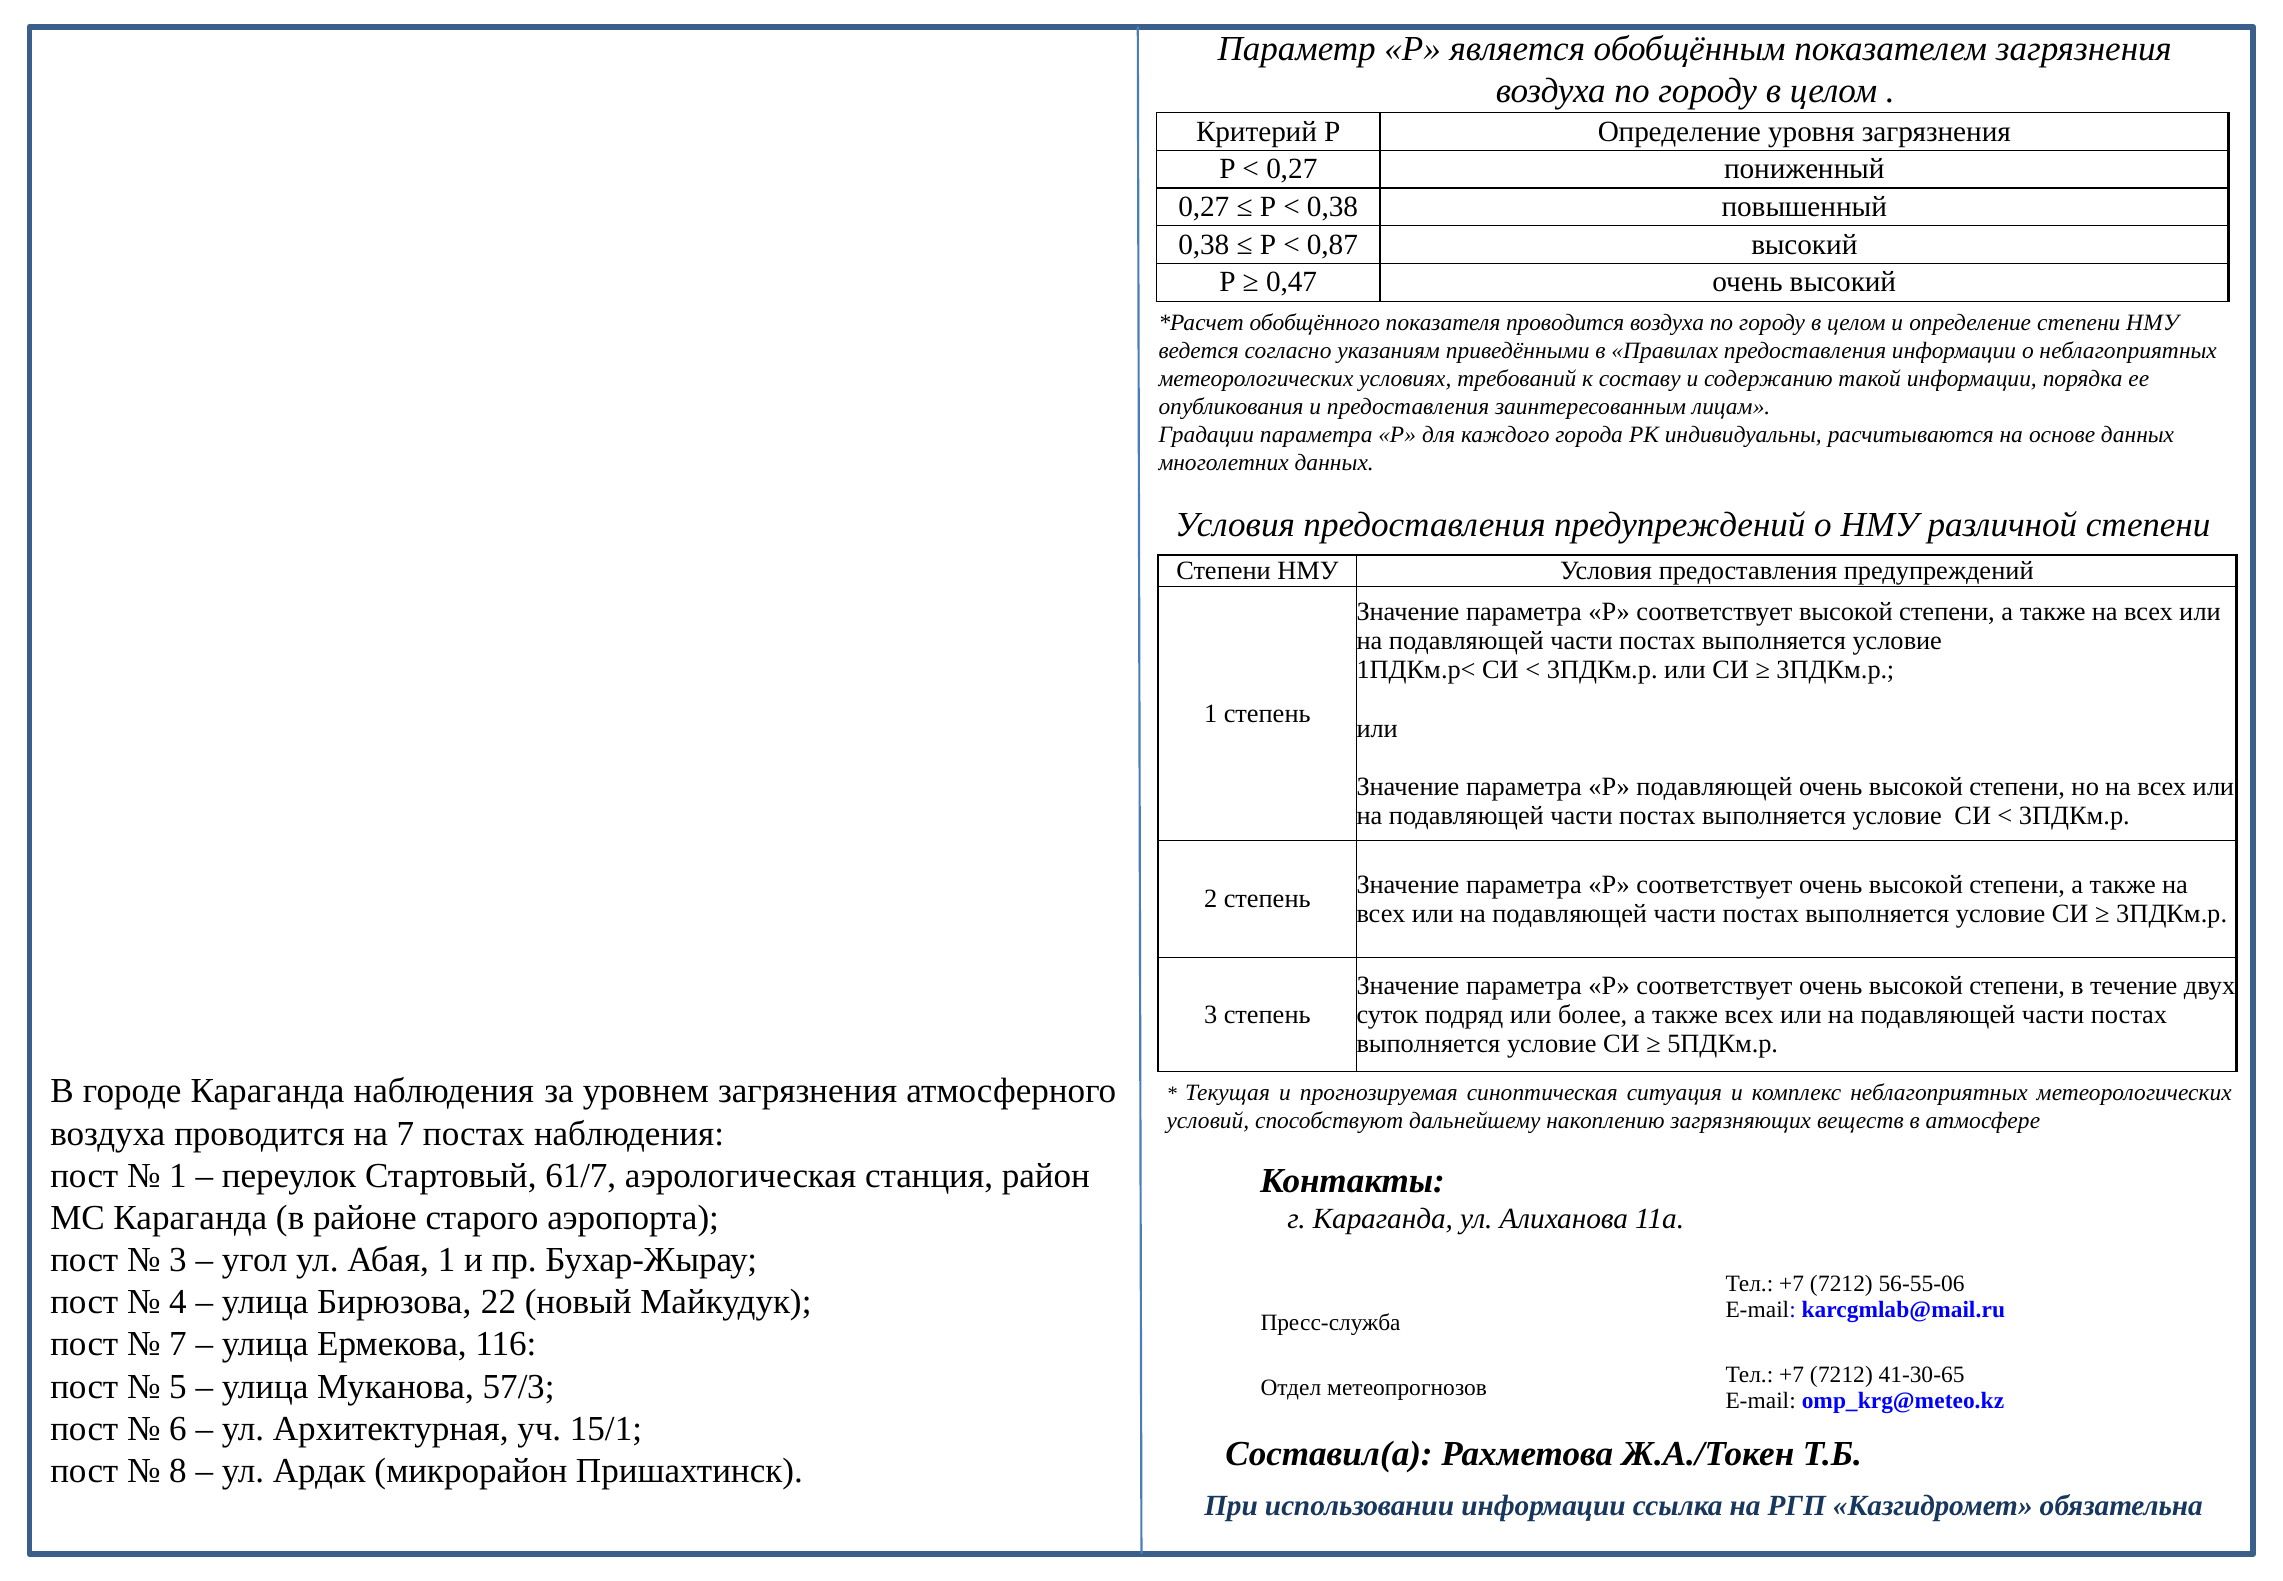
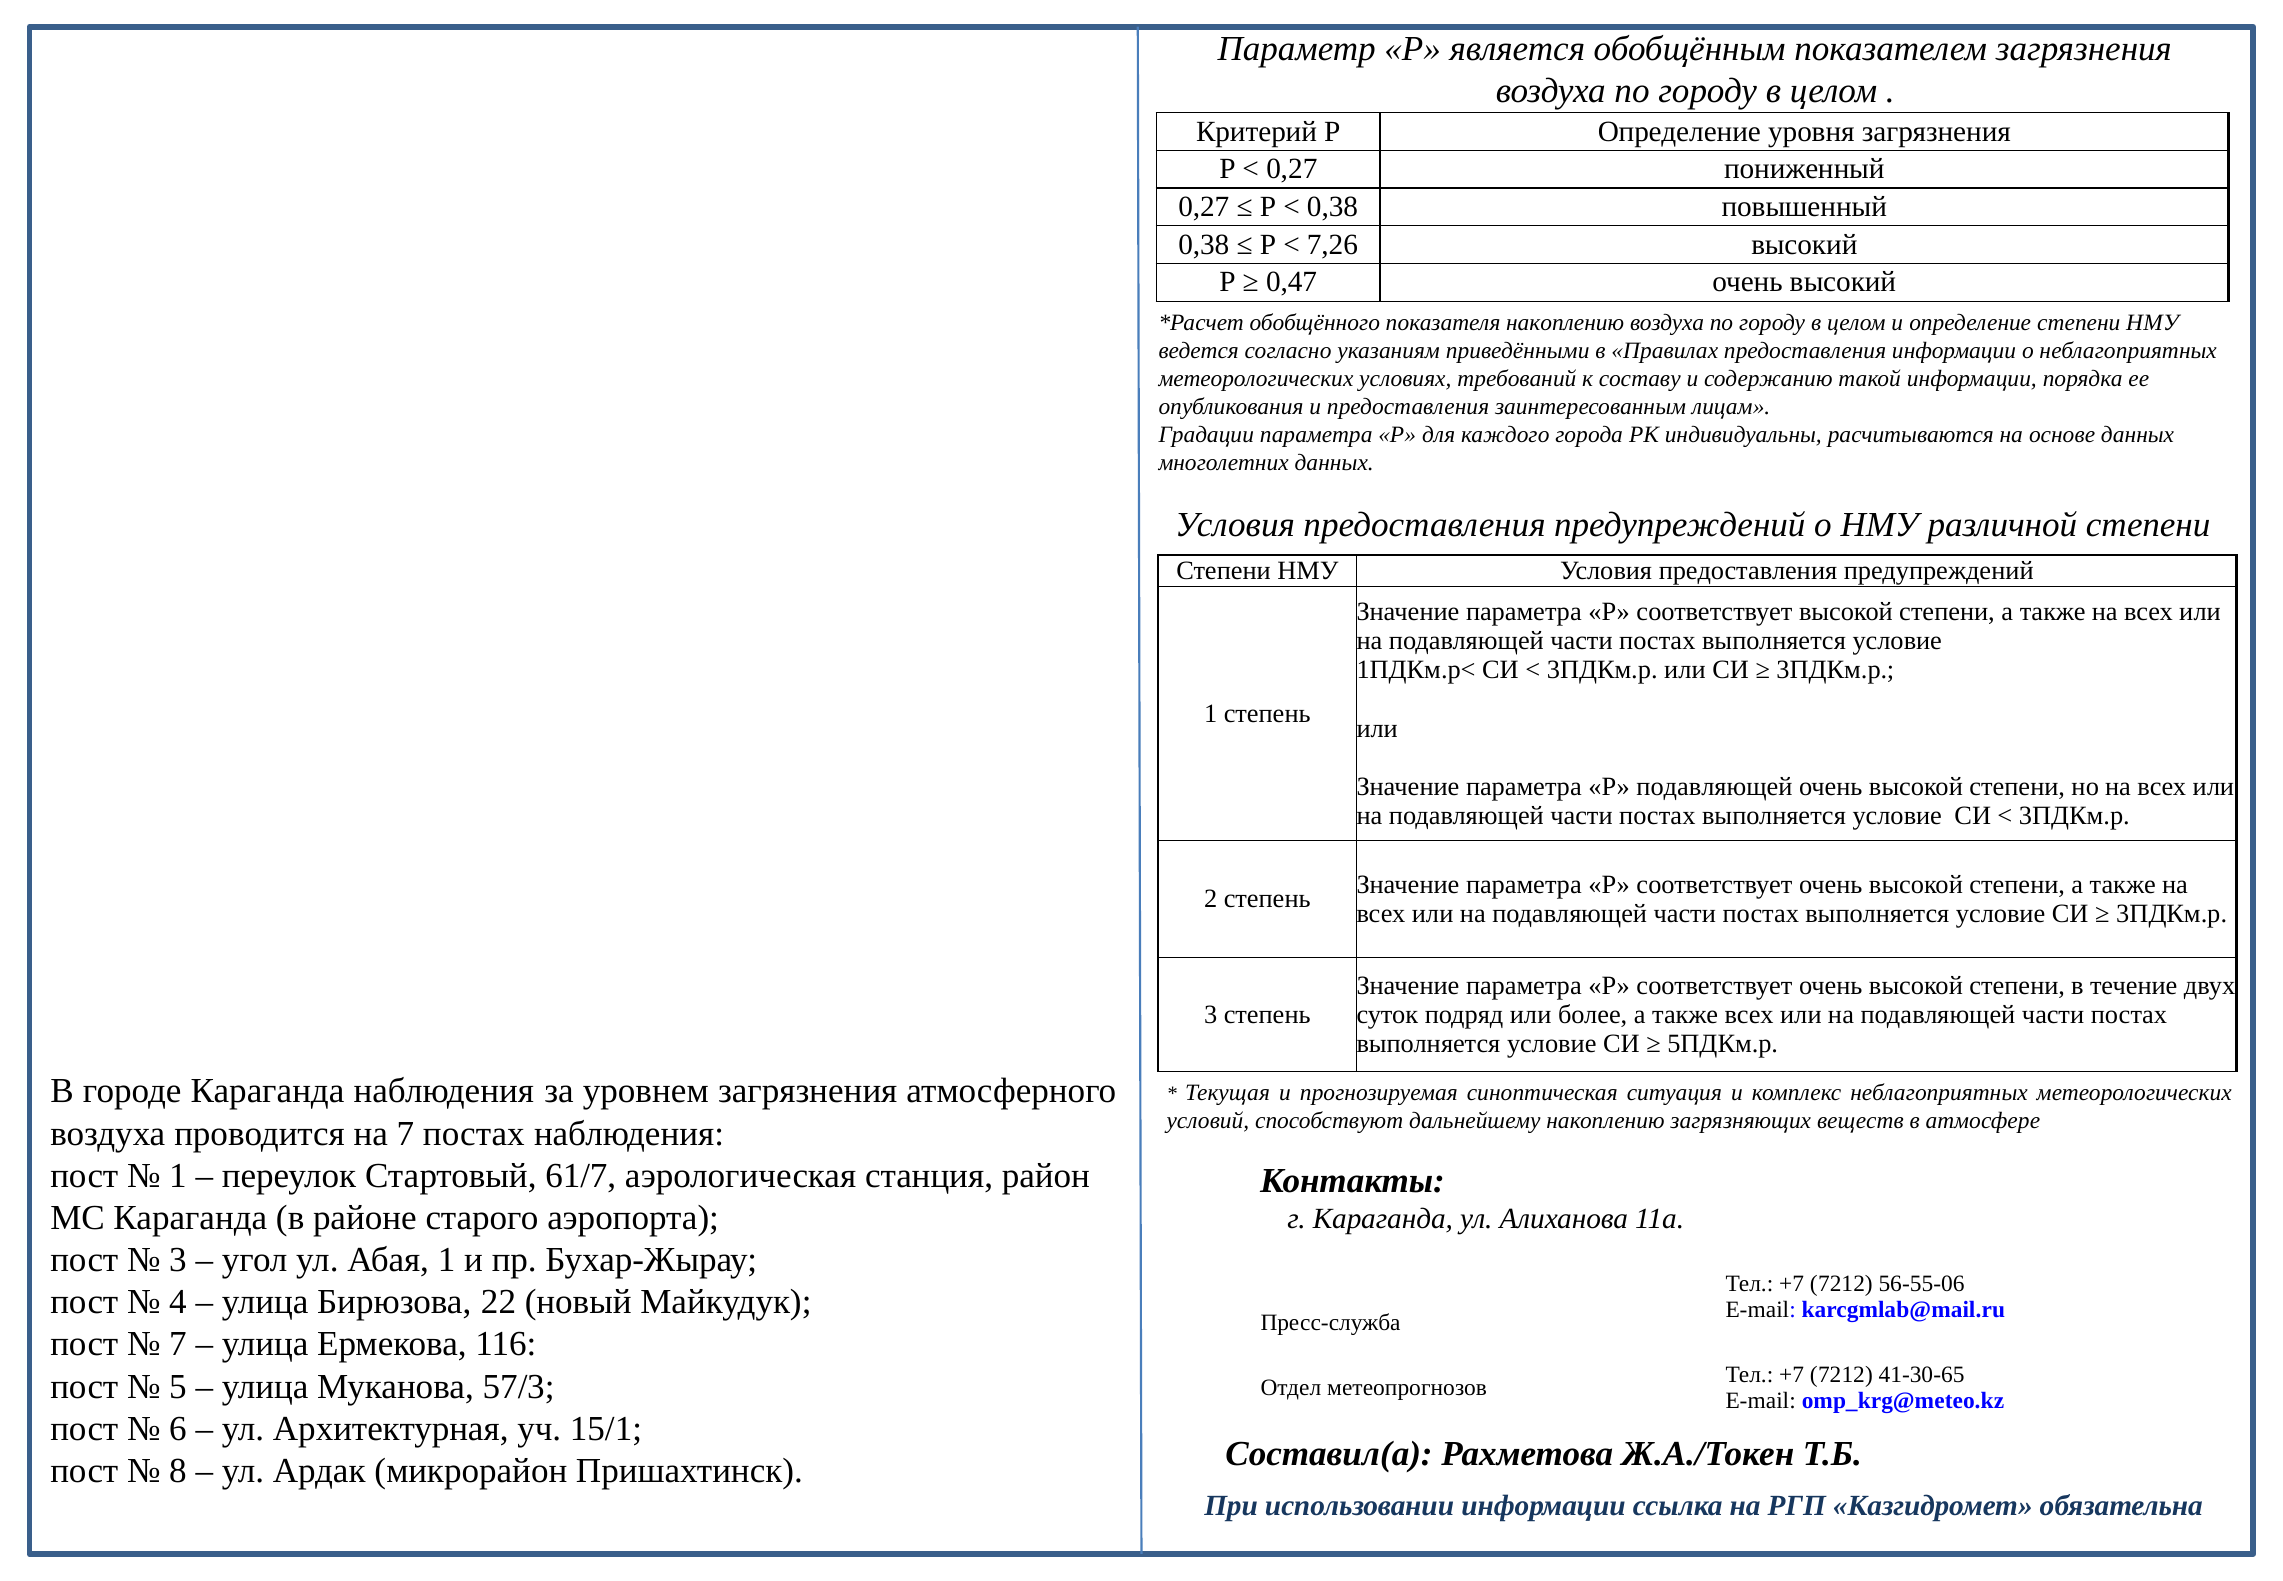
0,87: 0,87 -> 7,26
показателя проводится: проводится -> накоплению
